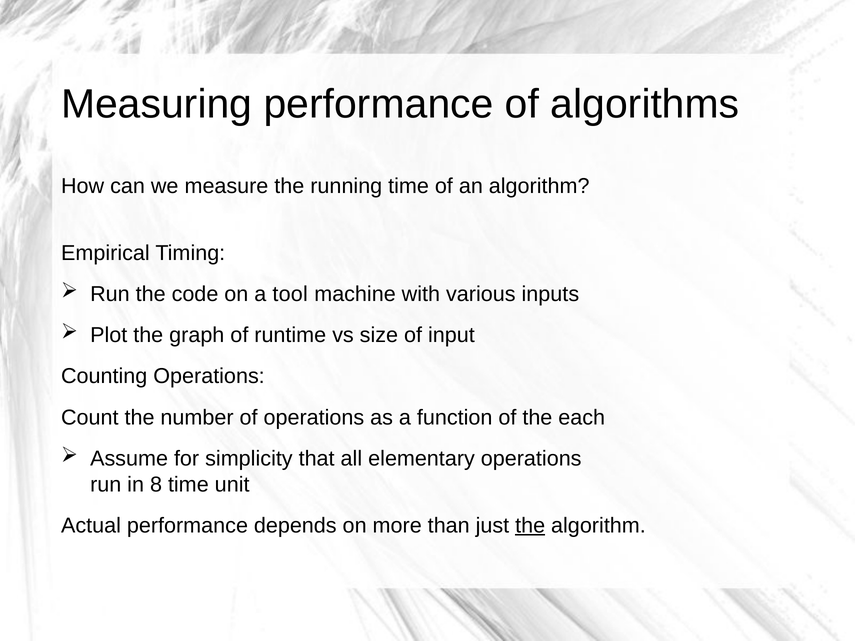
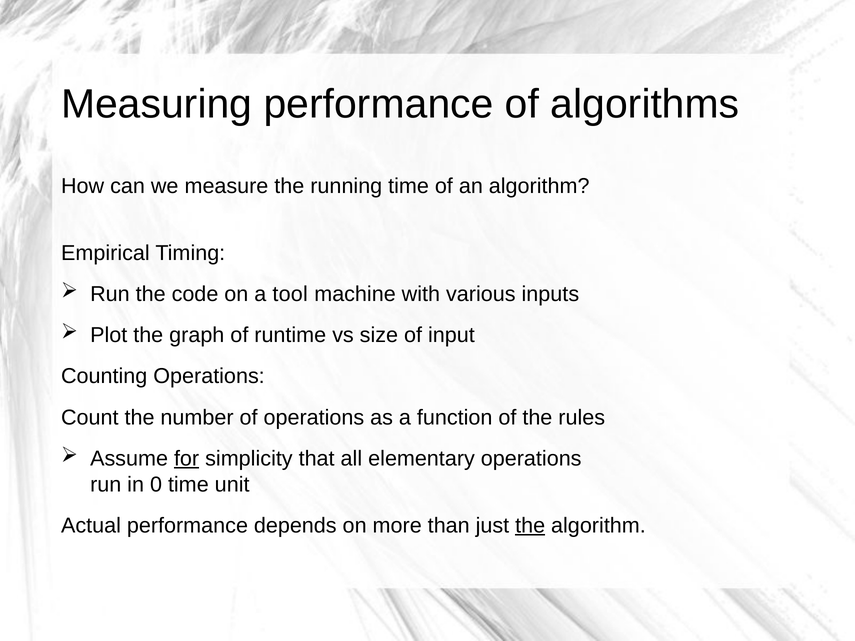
each: each -> rules
for underline: none -> present
8: 8 -> 0
